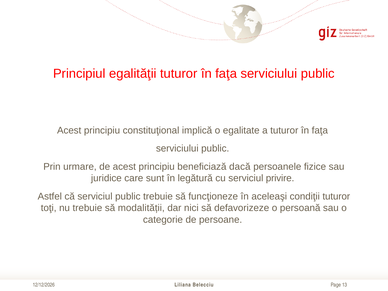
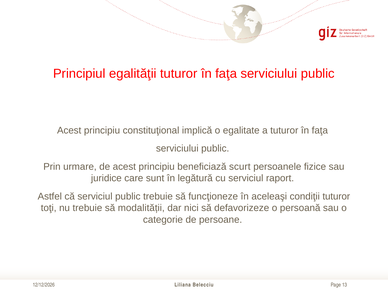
dacă: dacă -> scurt
privire: privire -> raport
